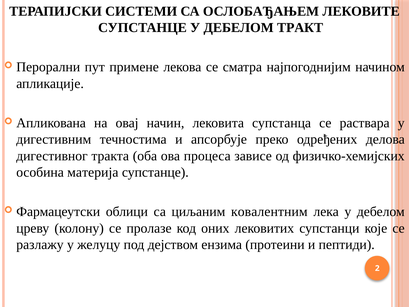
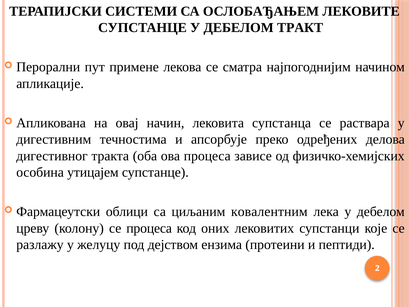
материја: материја -> утицајем
се пролазе: пролазе -> процеса
